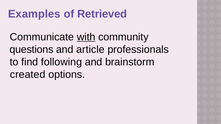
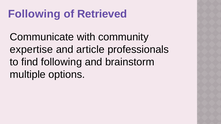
Examples at (34, 14): Examples -> Following
with underline: present -> none
questions: questions -> expertise
created: created -> multiple
